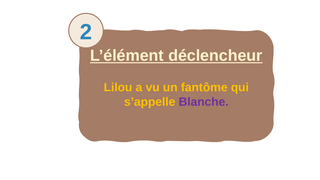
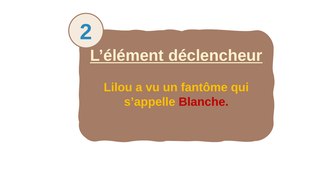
Blanche colour: purple -> red
